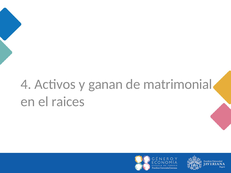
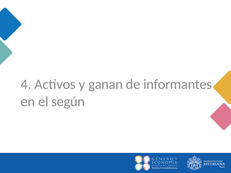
matrimonial: matrimonial -> informantes
raices: raices -> según
